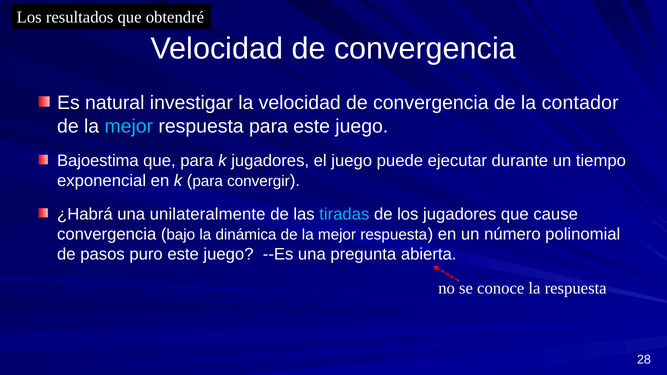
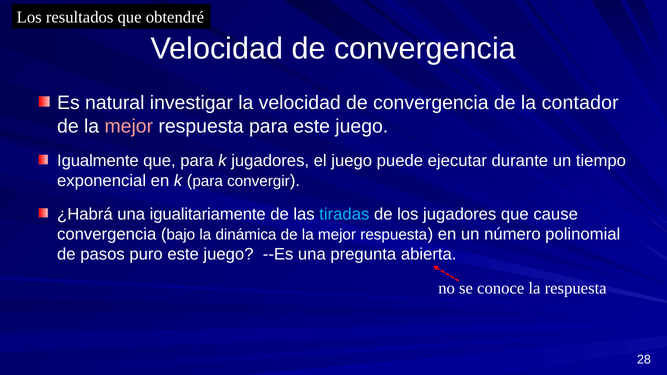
mejor at (129, 126) colour: light blue -> pink
Bajoestima: Bajoestima -> Igualmente
unilateralmente: unilateralmente -> igualitariamente
